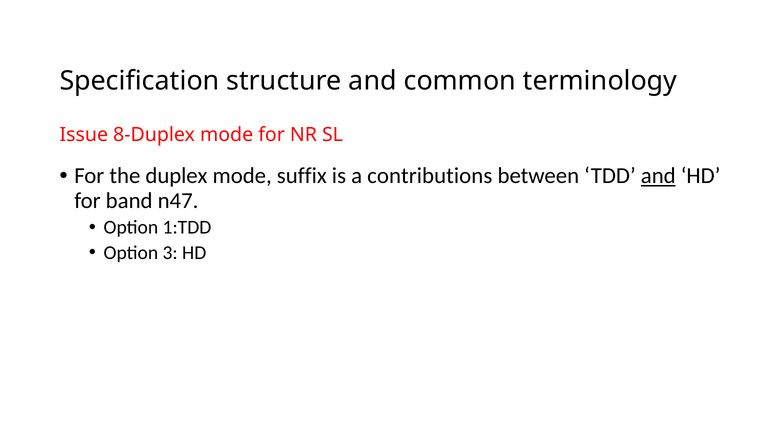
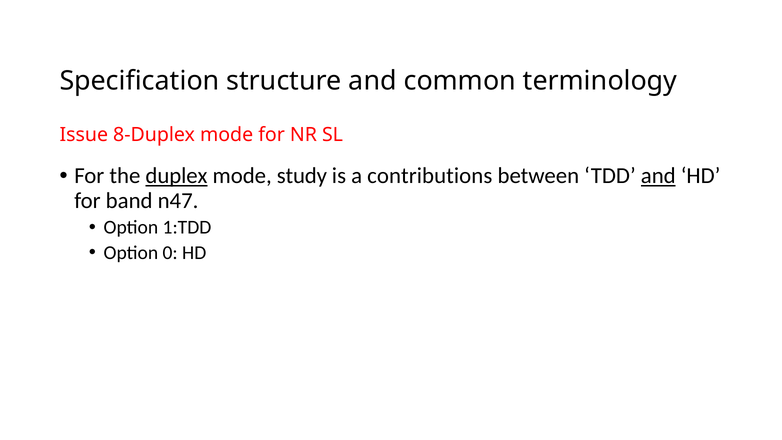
duplex underline: none -> present
suffix: suffix -> study
3: 3 -> 0
